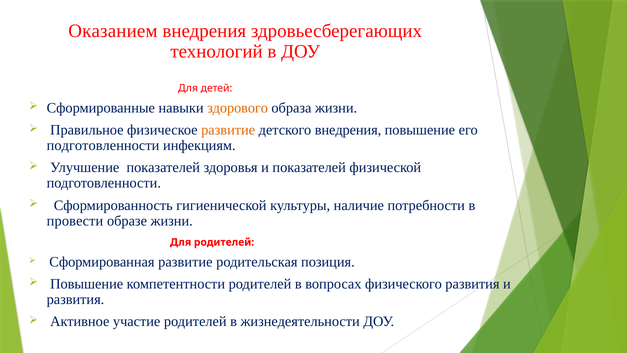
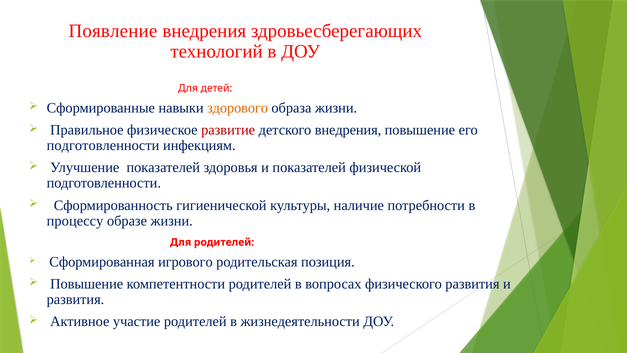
Оказанием: Оказанием -> Появление
развитие at (228, 130) colour: orange -> red
провести: провести -> процессу
Сформированная развитие: развитие -> игрового
